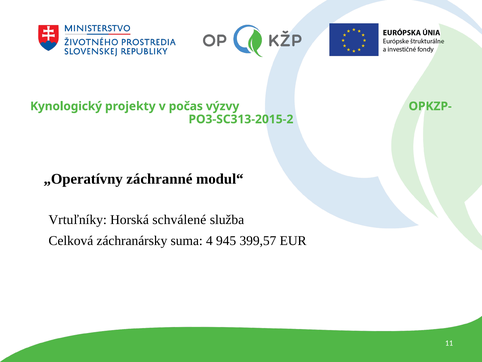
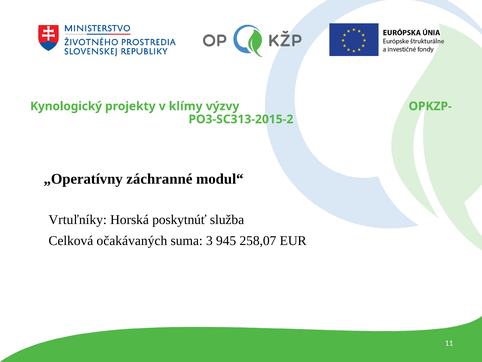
počas: počas -> klímy
schválené: schválené -> poskytnúť
záchranársky: záchranársky -> očakávaných
4: 4 -> 3
399,57: 399,57 -> 258,07
